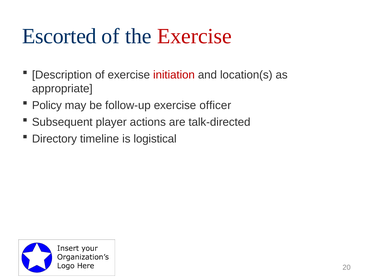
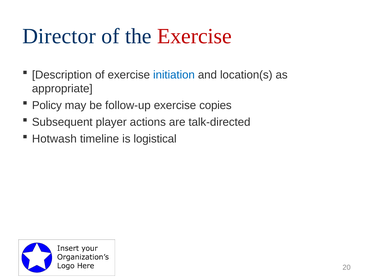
Escorted: Escorted -> Director
initiation colour: red -> blue
officer: officer -> copies
Directory: Directory -> Hotwash
